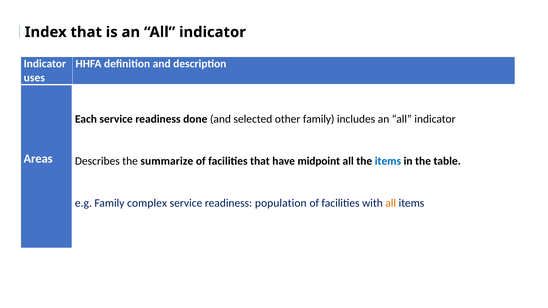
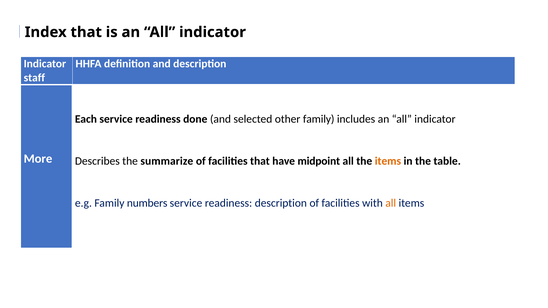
uses: uses -> staff
Areas: Areas -> More
items at (388, 161) colour: blue -> orange
complex: complex -> numbers
readiness population: population -> description
